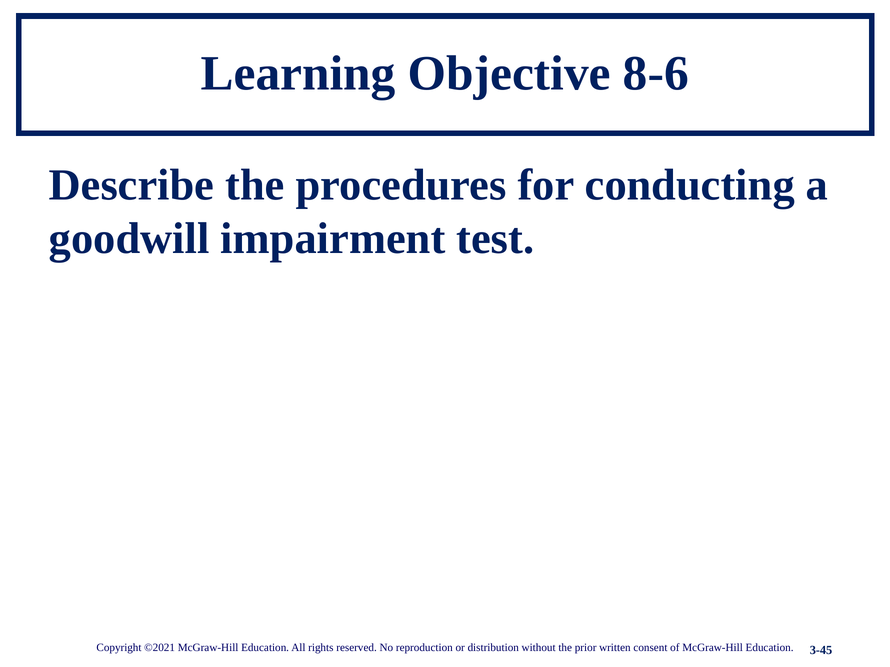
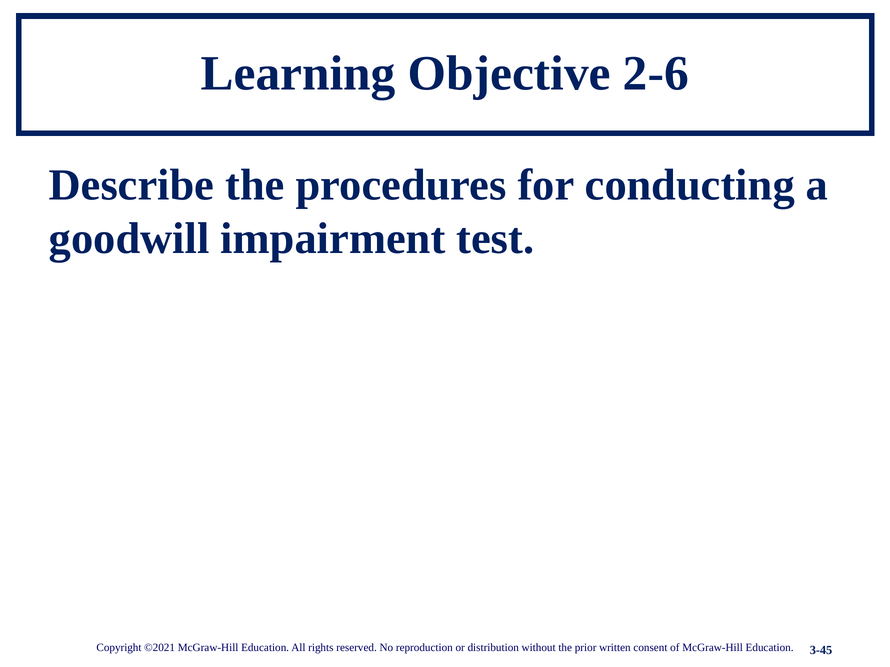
8-6: 8-6 -> 2-6
